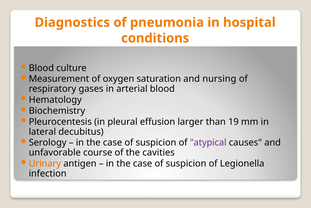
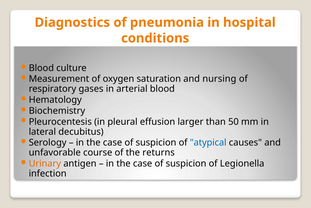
19: 19 -> 50
atypical colour: purple -> blue
cavities: cavities -> returns
